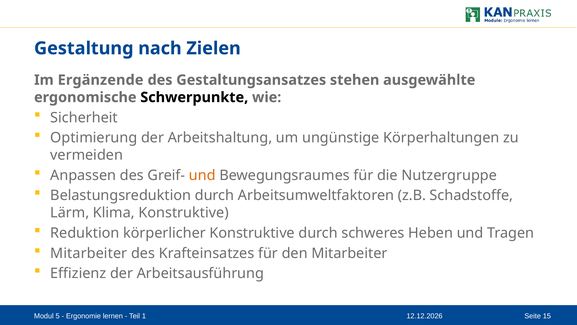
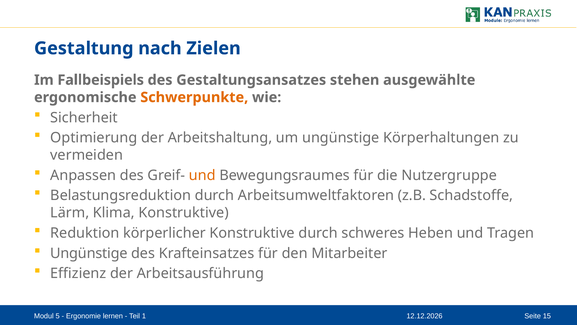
Ergänzende: Ergänzende -> Fallbeispiels
Schwerpunkte colour: black -> orange
Mitarbeiter at (89, 253): Mitarbeiter -> Ungünstige
